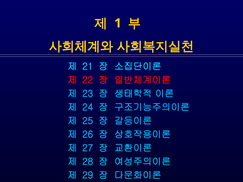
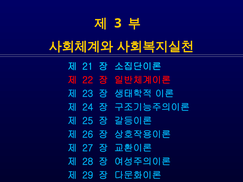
1: 1 -> 3
